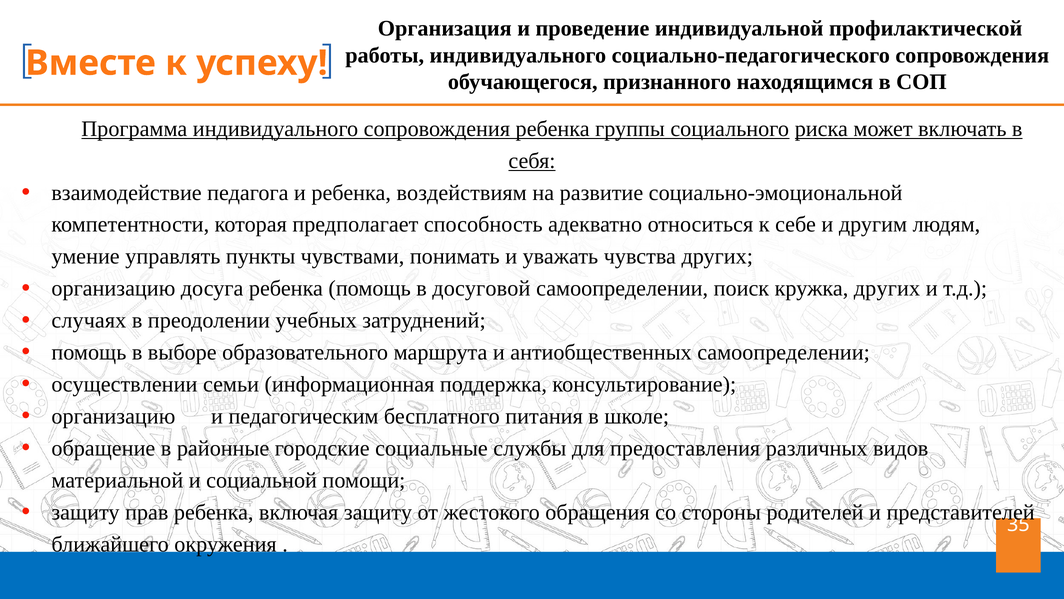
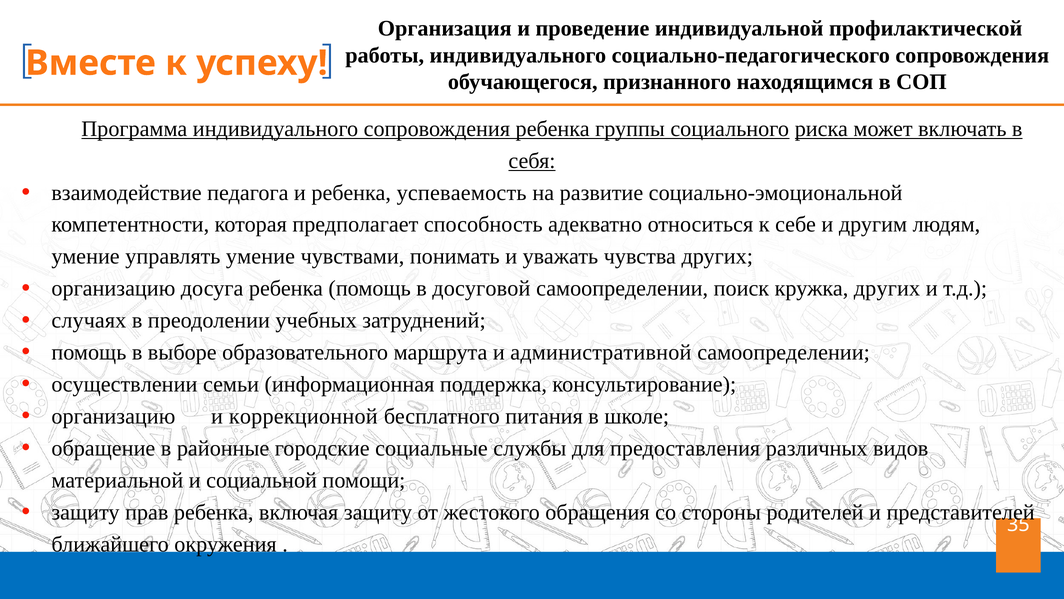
воздействиям: воздействиям -> успеваемость
управлять пункты: пункты -> умение
антиобщественных: антиобщественных -> административной
педагогическим: педагогическим -> коррекционной
